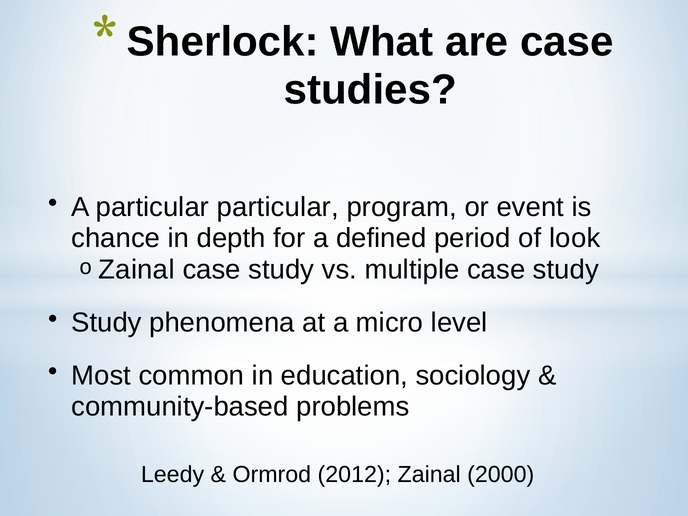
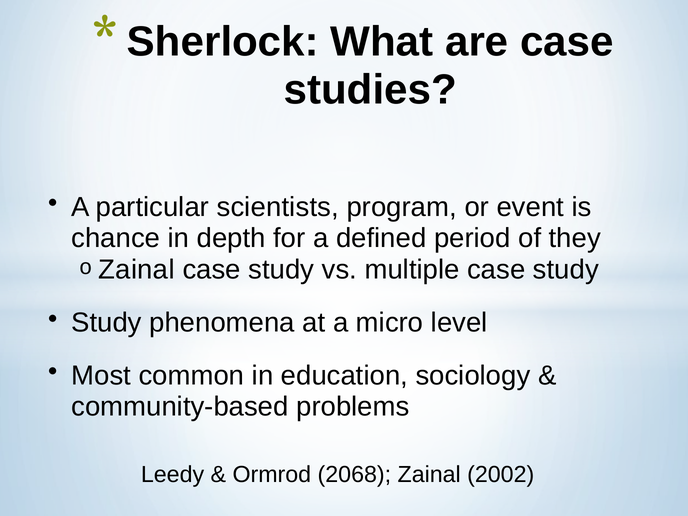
particular particular: particular -> scientists
look: look -> they
2012: 2012 -> 2068
2000: 2000 -> 2002
